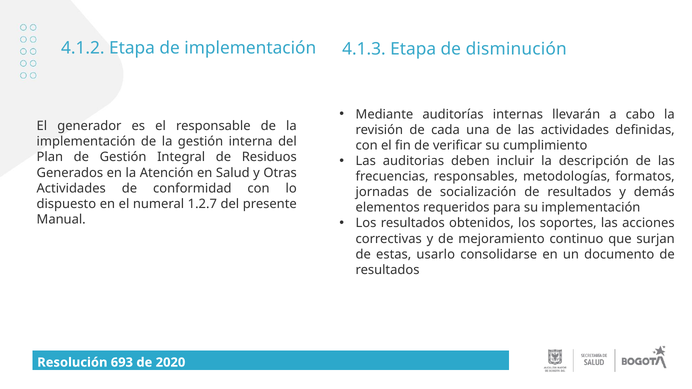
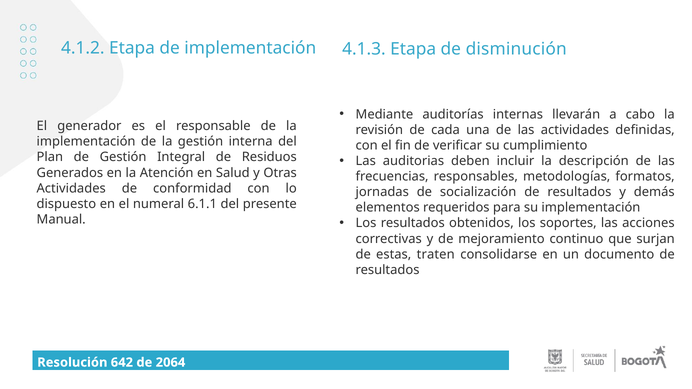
1.2.7: 1.2.7 -> 6.1.1
usarlo: usarlo -> traten
693: 693 -> 642
2020: 2020 -> 2064
